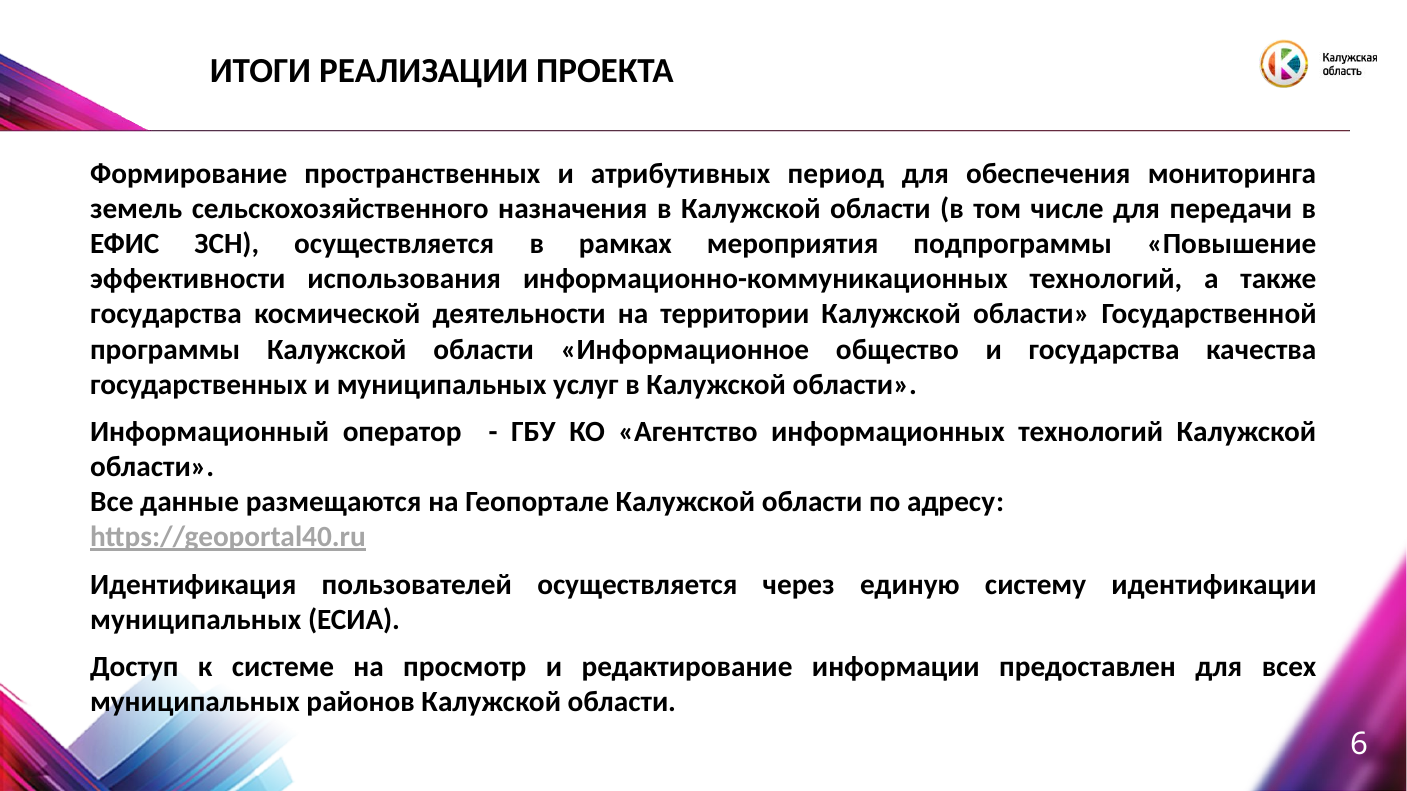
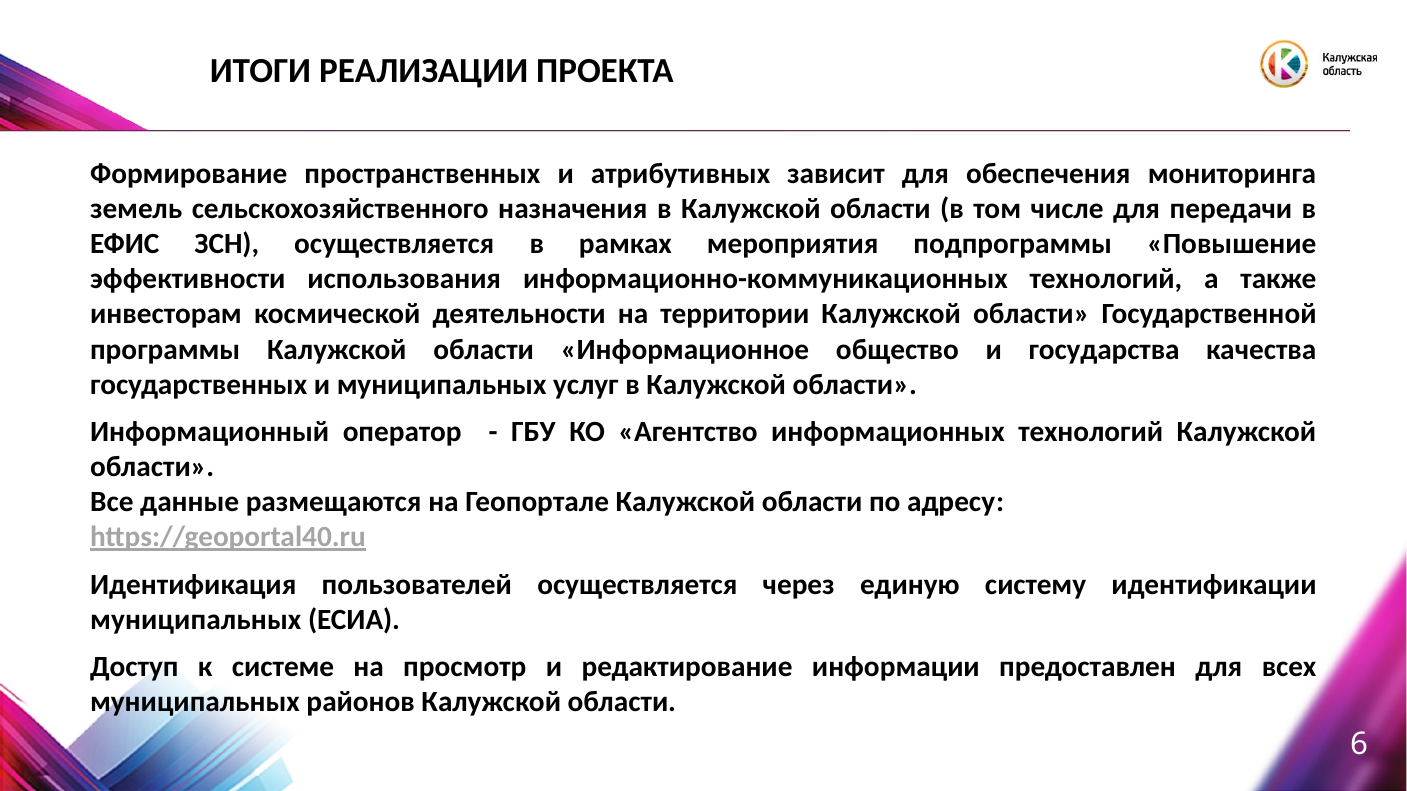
период: период -> зависит
государства at (166, 314): государства -> инвесторам
